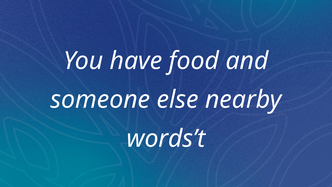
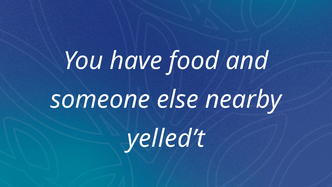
words’t: words’t -> yelled’t
